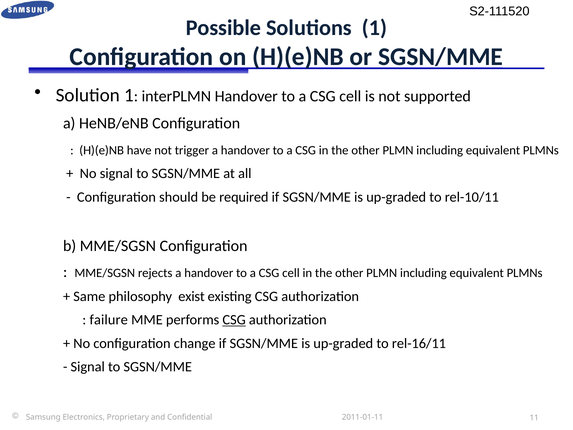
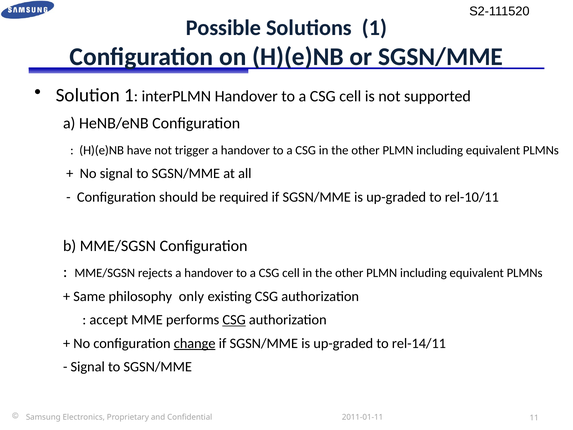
exist: exist -> only
failure: failure -> accept
change underline: none -> present
rel-16/11: rel-16/11 -> rel-14/11
